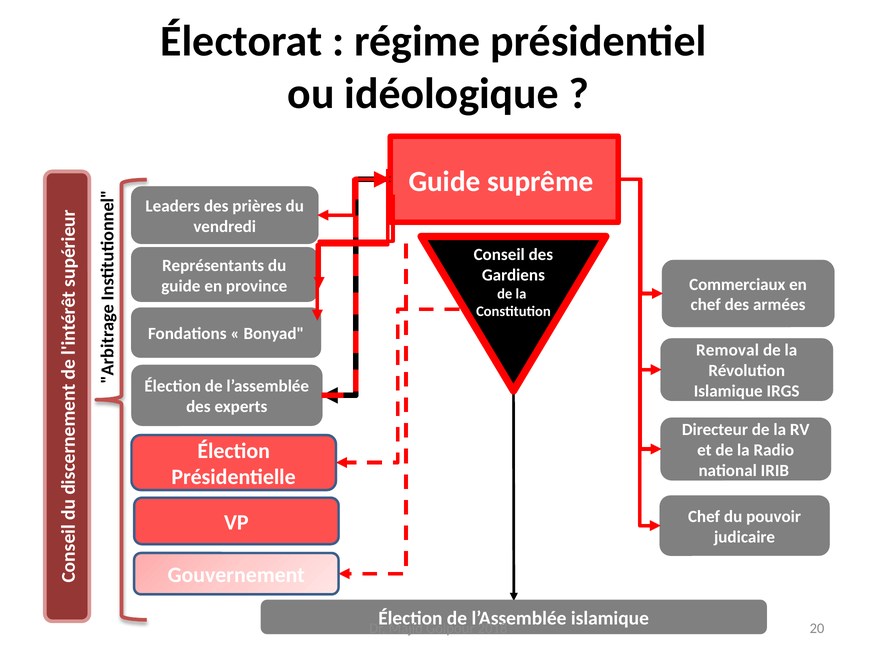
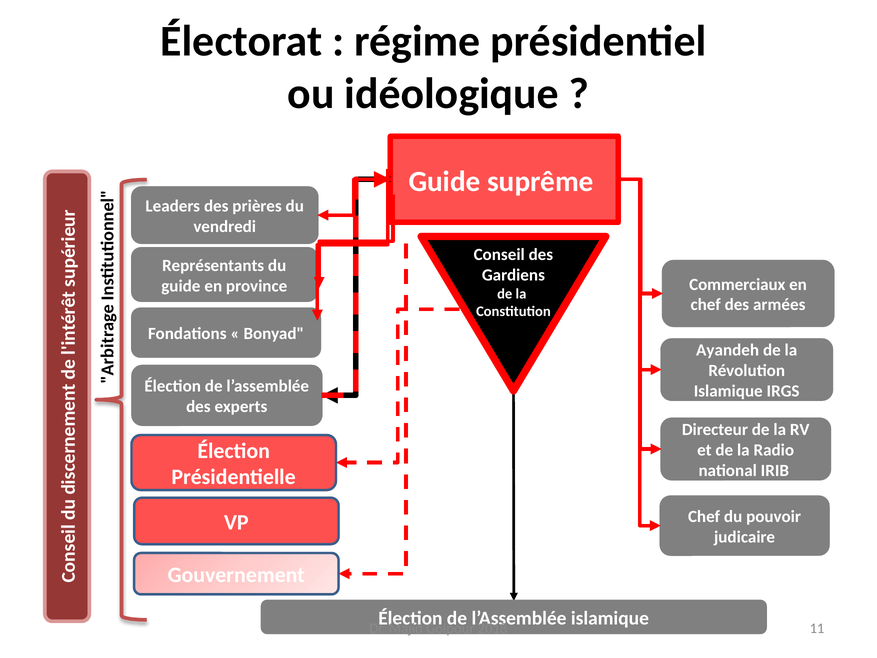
Removal: Removal -> Ayandeh
20: 20 -> 11
